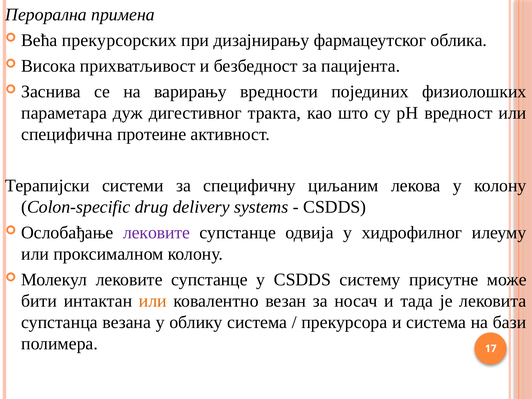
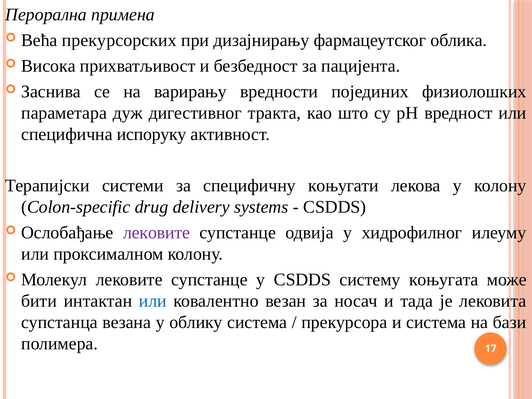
протеине: протеине -> испоруку
циљаним: циљаним -> коњугати
присутне: присутне -> коњугата
или at (153, 301) colour: orange -> blue
